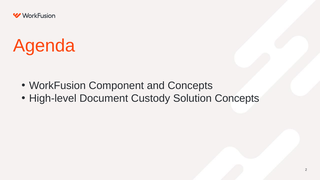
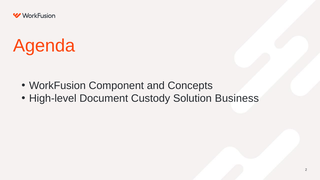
Solution Concepts: Concepts -> Business
